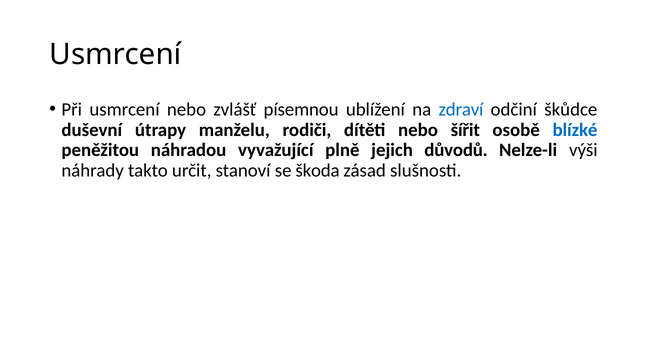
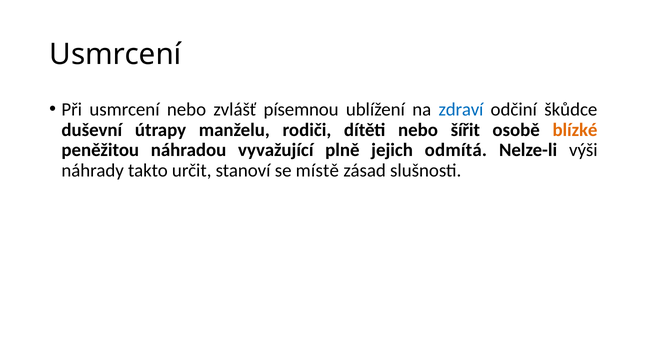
blízké colour: blue -> orange
důvodů: důvodů -> odmítá
škoda: škoda -> místě
